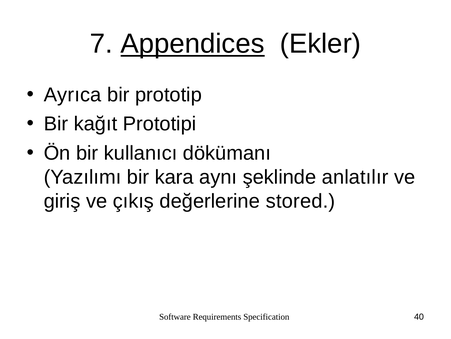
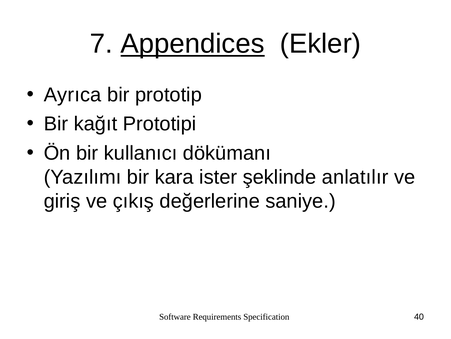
aynı: aynı -> ister
stored: stored -> saniye
